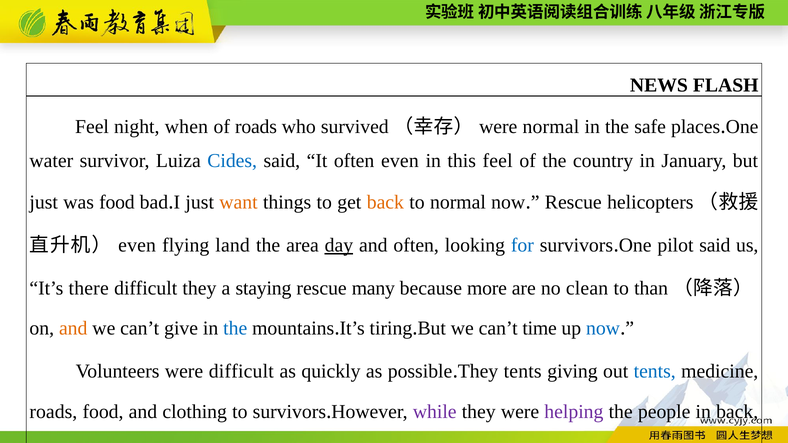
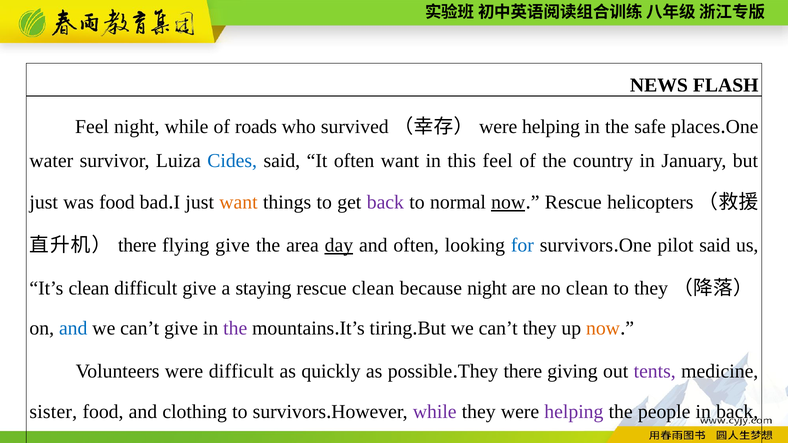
night when: when -> while
normal at (551, 127): normal -> helping
often even: even -> want
back at (385, 202) colour: orange -> purple
now at (508, 202) underline: none -> present
even at (137, 245): even -> there
flying land: land -> give
It’s there: there -> clean
difficult they: they -> give
rescue many: many -> clean
because more: more -> night
to than: than -> they
and at (73, 329) colour: orange -> blue
the at (235, 329) colour: blue -> purple
can’t time: time -> they
now at (603, 329) colour: blue -> orange
They tents: tents -> there
tents at (655, 372) colour: blue -> purple
roads at (53, 412): roads -> sister
